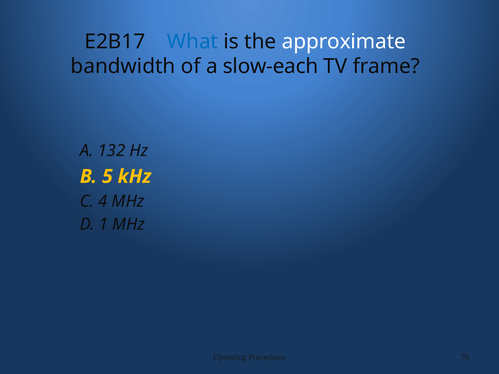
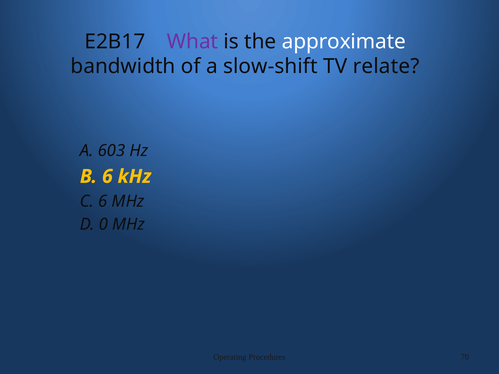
What colour: blue -> purple
slow-each: slow-each -> slow-shift
frame: frame -> relate
132: 132 -> 603
B 5: 5 -> 6
C 4: 4 -> 6
1: 1 -> 0
